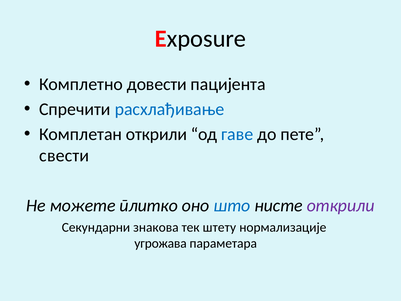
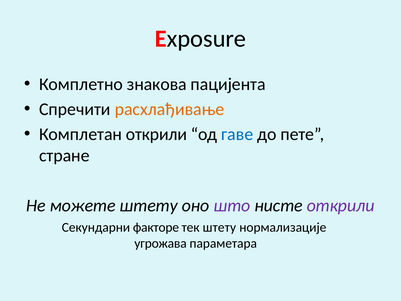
довести: довести -> знакова
расхлађивање colour: blue -> orange
свести: свести -> стране
можете плитко: плитко -> штету
што colour: blue -> purple
знакова: знакова -> факторе
